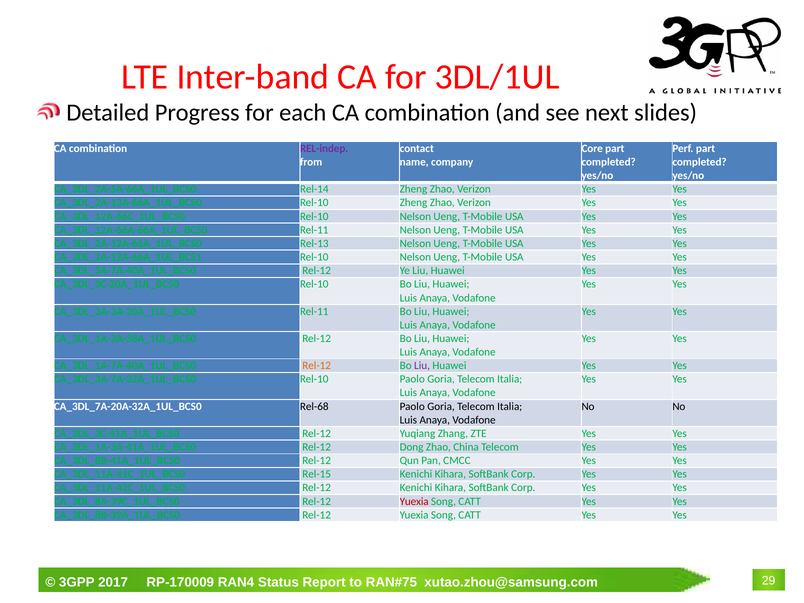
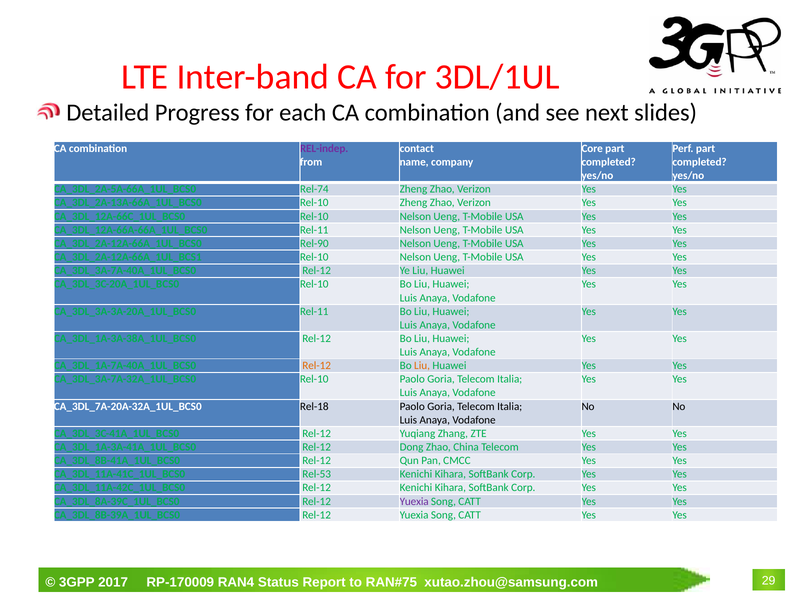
Rel-14: Rel-14 -> Rel-74
Rel-13: Rel-13 -> Rel-90
Liu at (422, 366) colour: purple -> orange
Rel-68: Rel-68 -> Rel-18
Rel-15: Rel-15 -> Rel-53
Yuexia at (414, 501) colour: red -> purple
